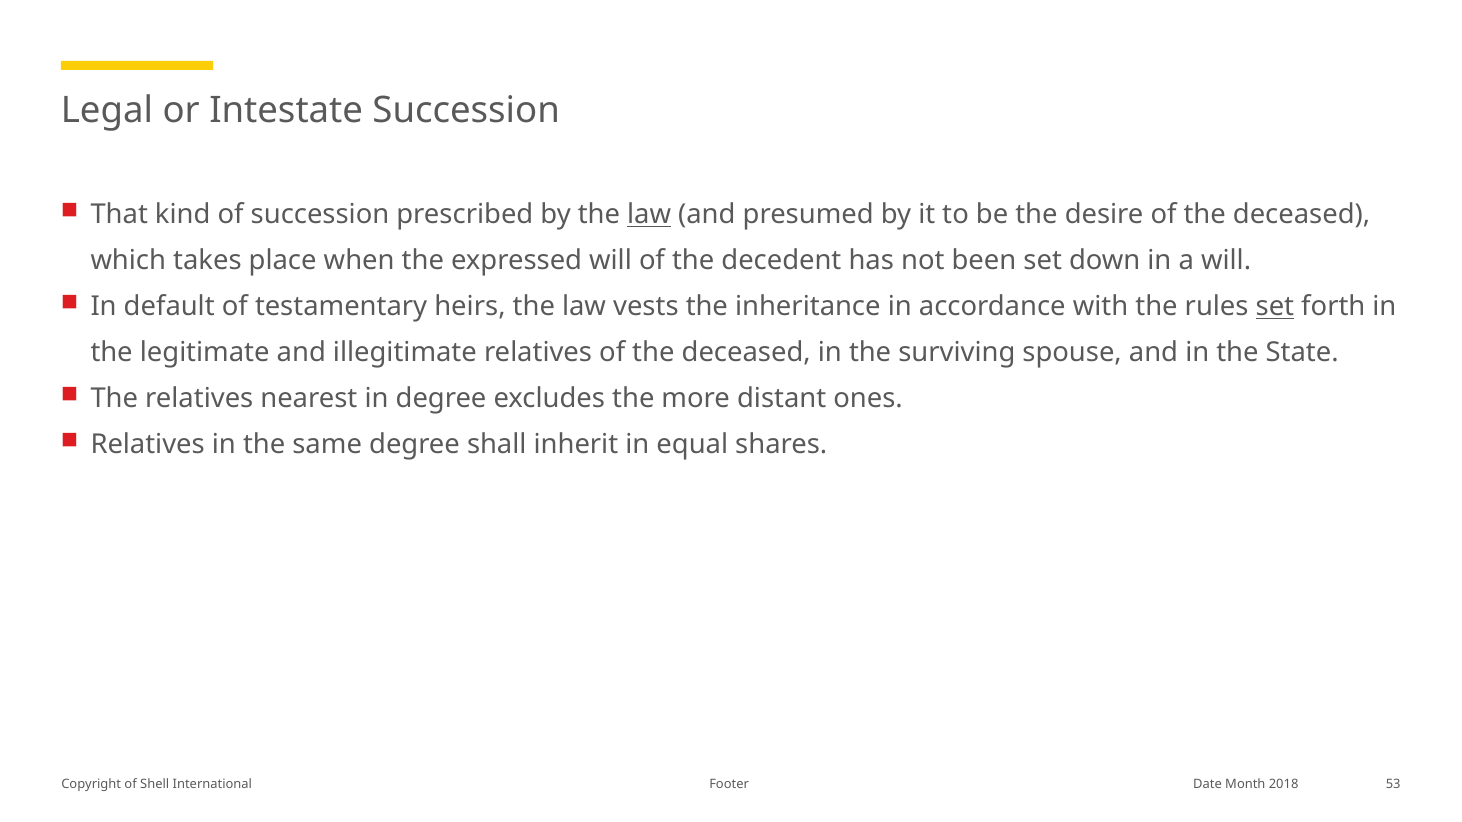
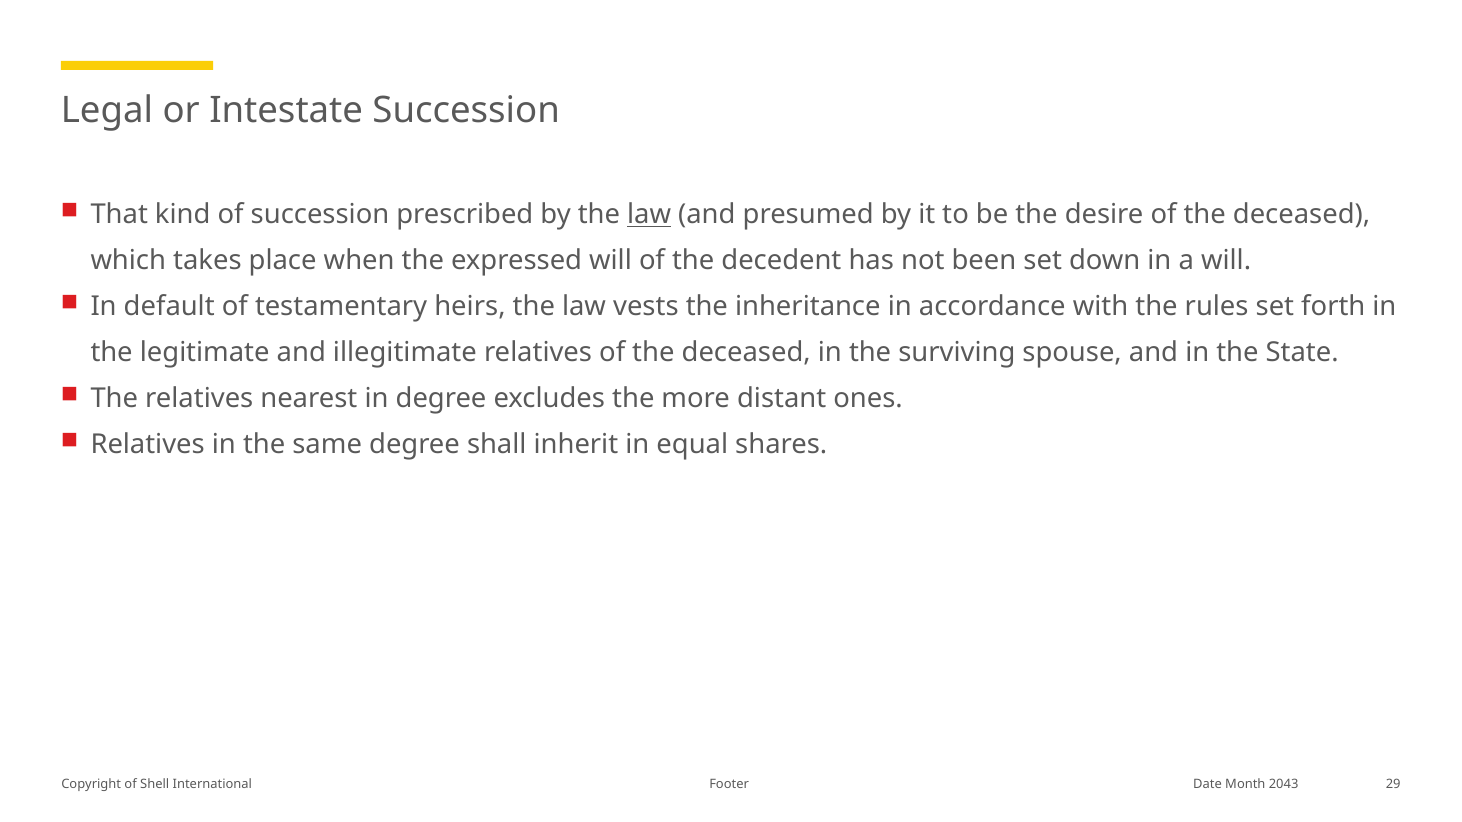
set at (1275, 307) underline: present -> none
2018: 2018 -> 2043
53: 53 -> 29
